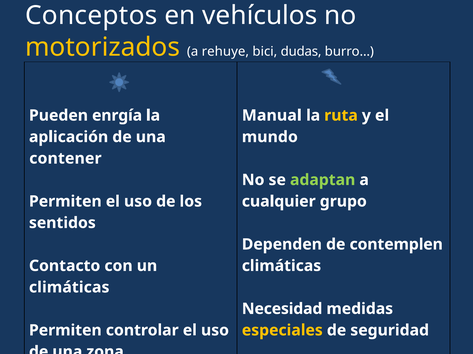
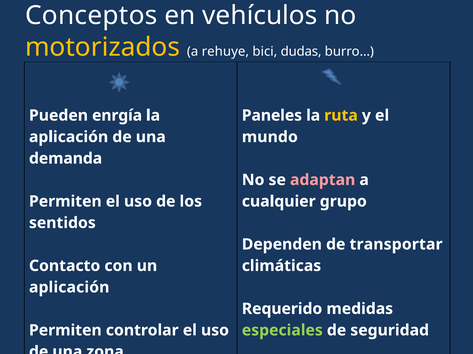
Manual: Manual -> Paneles
contener: contener -> demanda
adaptan colour: light green -> pink
contemplen: contemplen -> transportar
climáticas at (69, 288): climáticas -> aplicación
Necesidad: Necesidad -> Requerido
especiales colour: yellow -> light green
